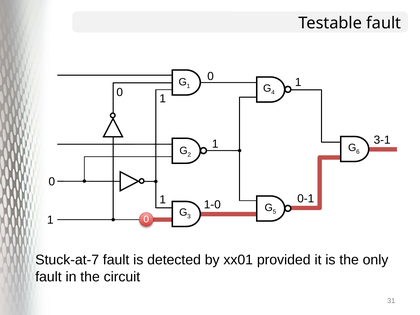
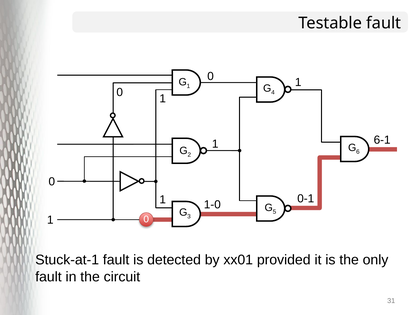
3-1: 3-1 -> 6-1
Stuck-at-7: Stuck-at-7 -> Stuck-at-1
